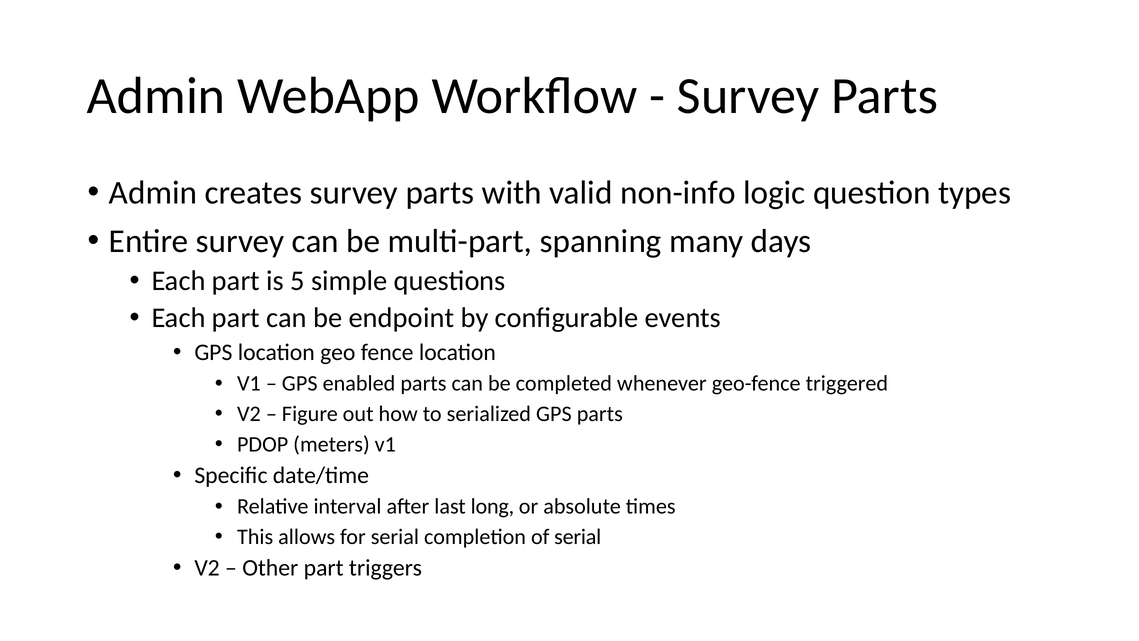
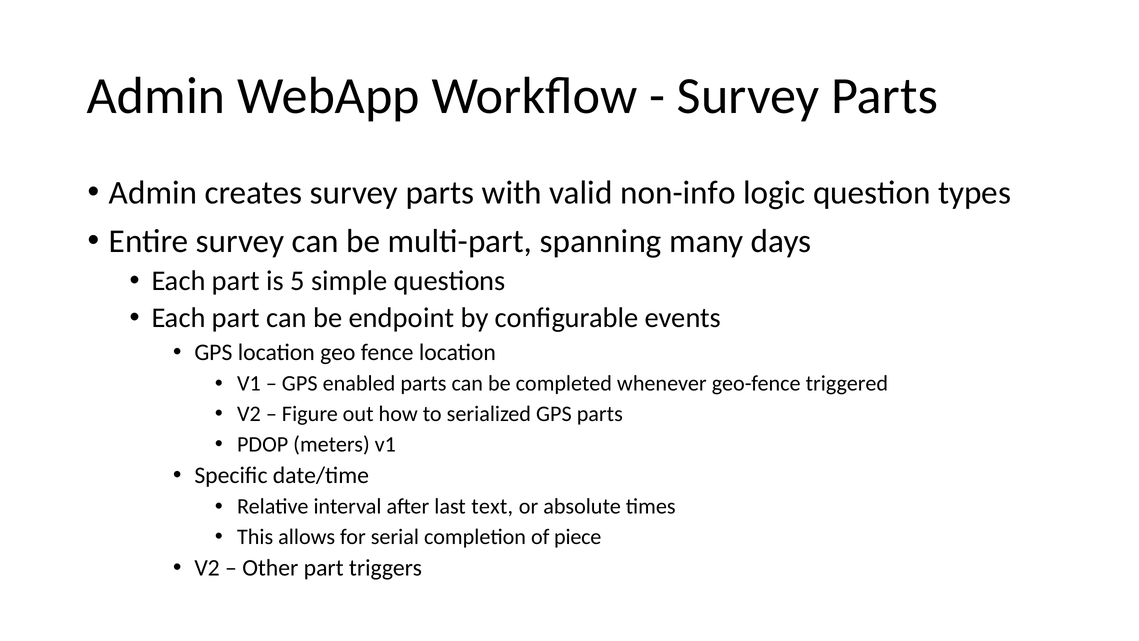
long: long -> text
of serial: serial -> piece
